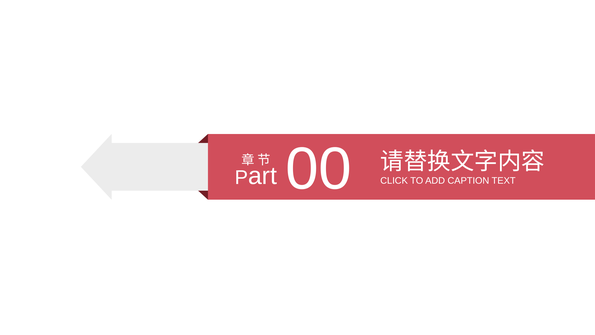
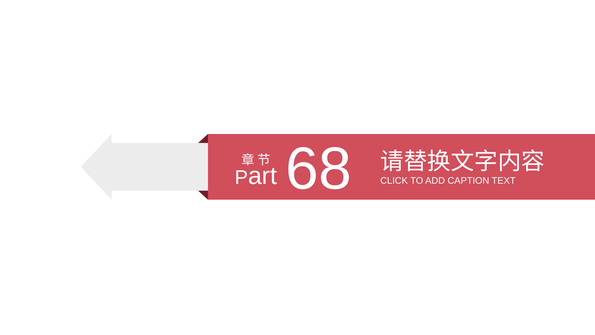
00: 00 -> 68
